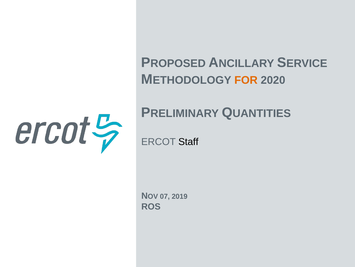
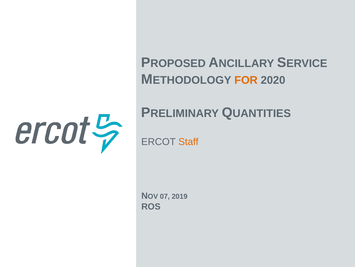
Staff colour: black -> orange
